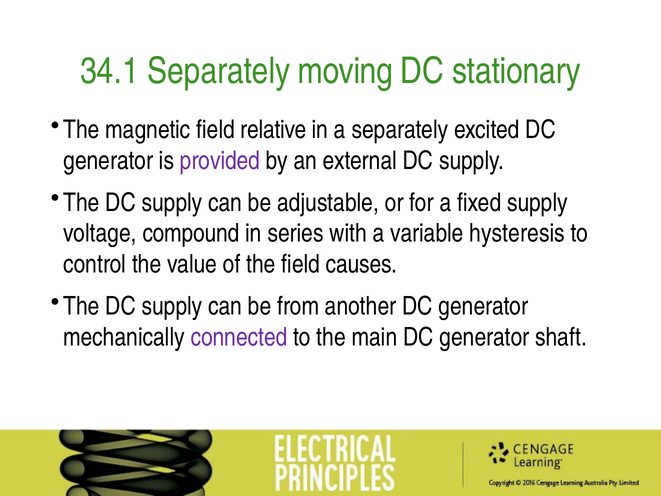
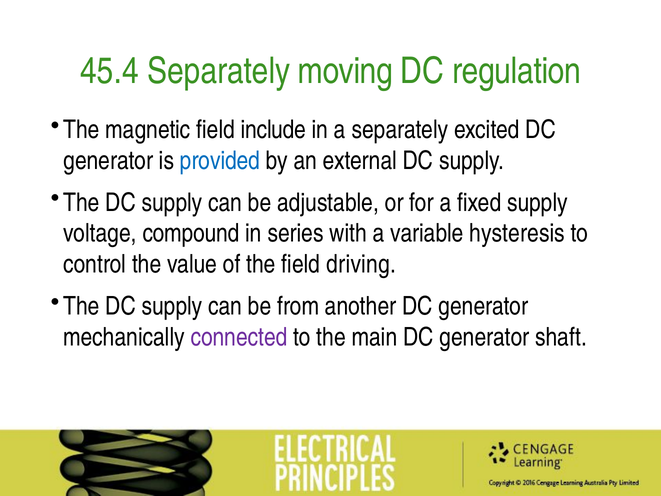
34.1: 34.1 -> 45.4
stationary: stationary -> regulation
relative: relative -> include
provided colour: purple -> blue
causes: causes -> driving
